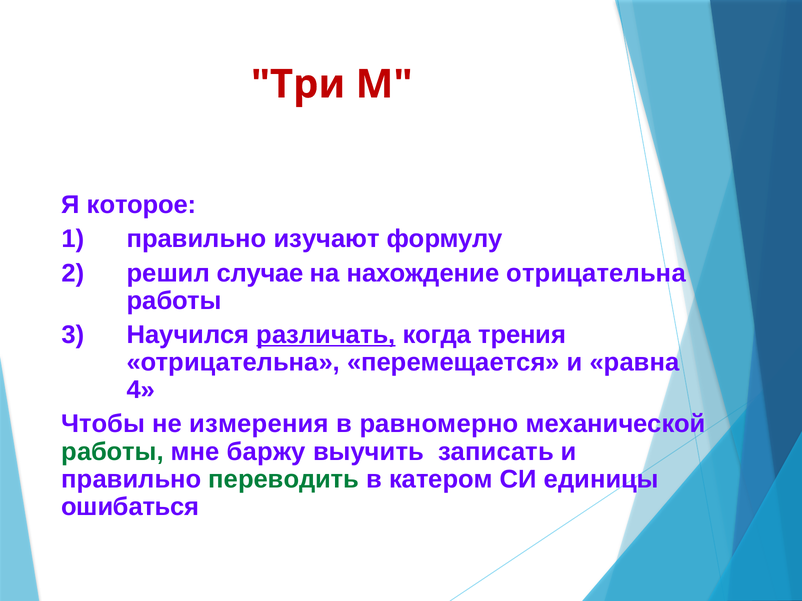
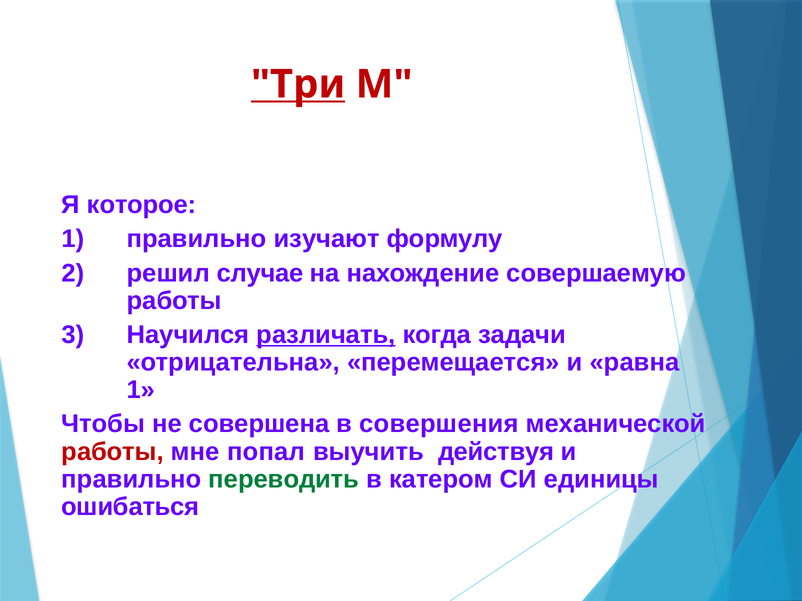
Три underline: none -> present
нахождение отрицательна: отрицательна -> совершаемую
трения: трения -> задачи
4 at (141, 390): 4 -> 1
измерения: измерения -> совершена
равномерно: равномерно -> совершения
работы at (113, 452) colour: green -> red
баржу: баржу -> попал
записать: записать -> действуя
